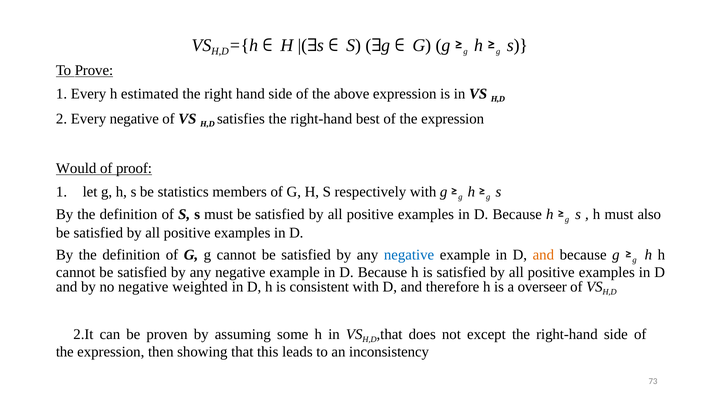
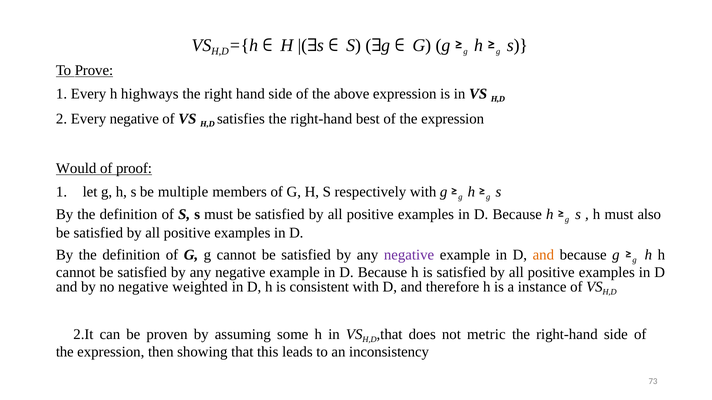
estimated: estimated -> highways
statistics: statistics -> multiple
negative at (409, 255) colour: blue -> purple
overseer: overseer -> instance
except: except -> metric
